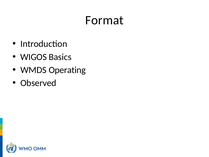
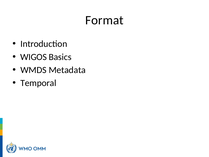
Operating: Operating -> Metadata
Observed: Observed -> Temporal
